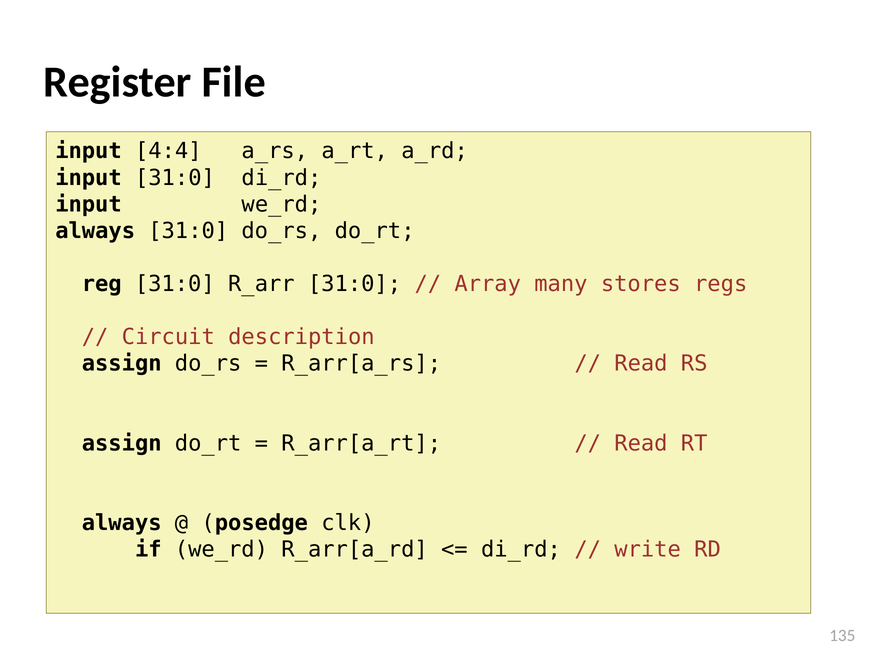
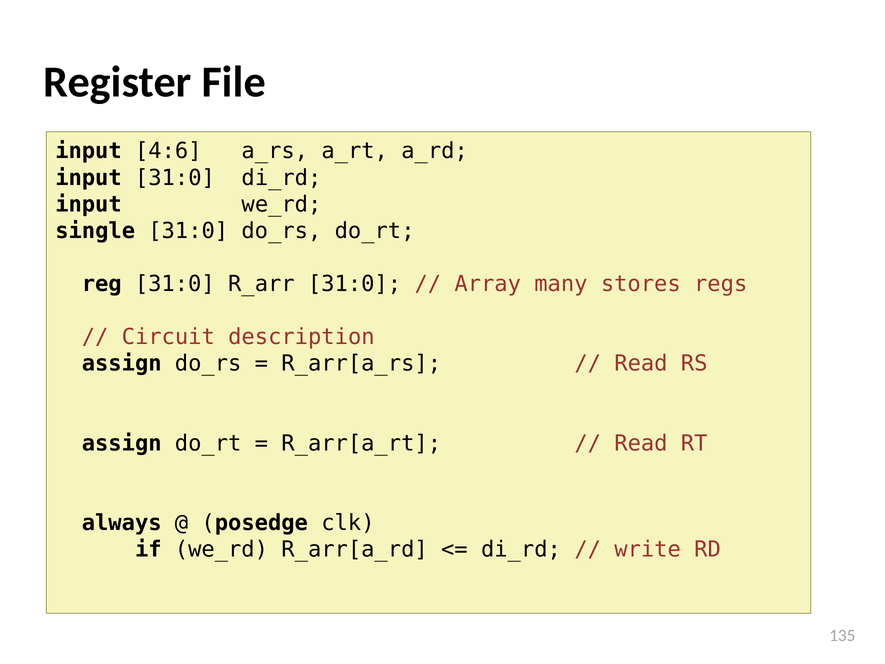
4:4: 4:4 -> 4:6
always at (95, 231): always -> single
